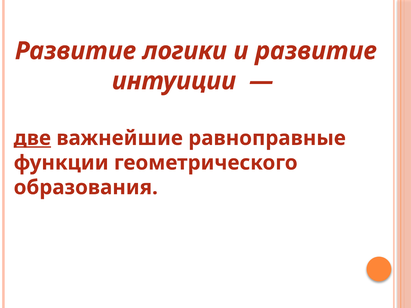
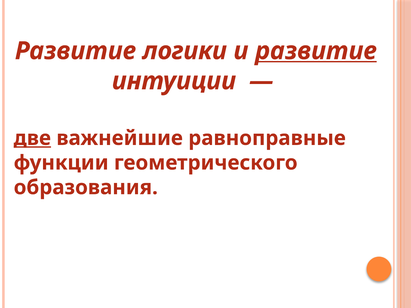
развитие at (316, 51) underline: none -> present
